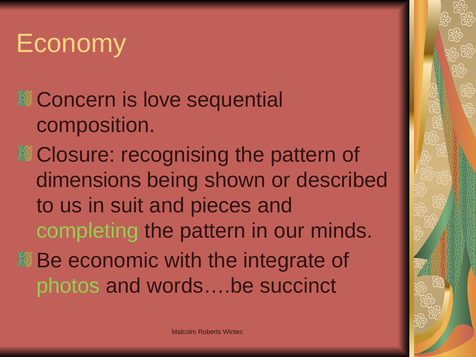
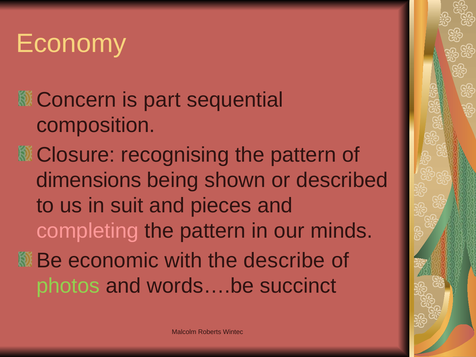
love: love -> part
completing colour: light green -> pink
integrate: integrate -> describe
